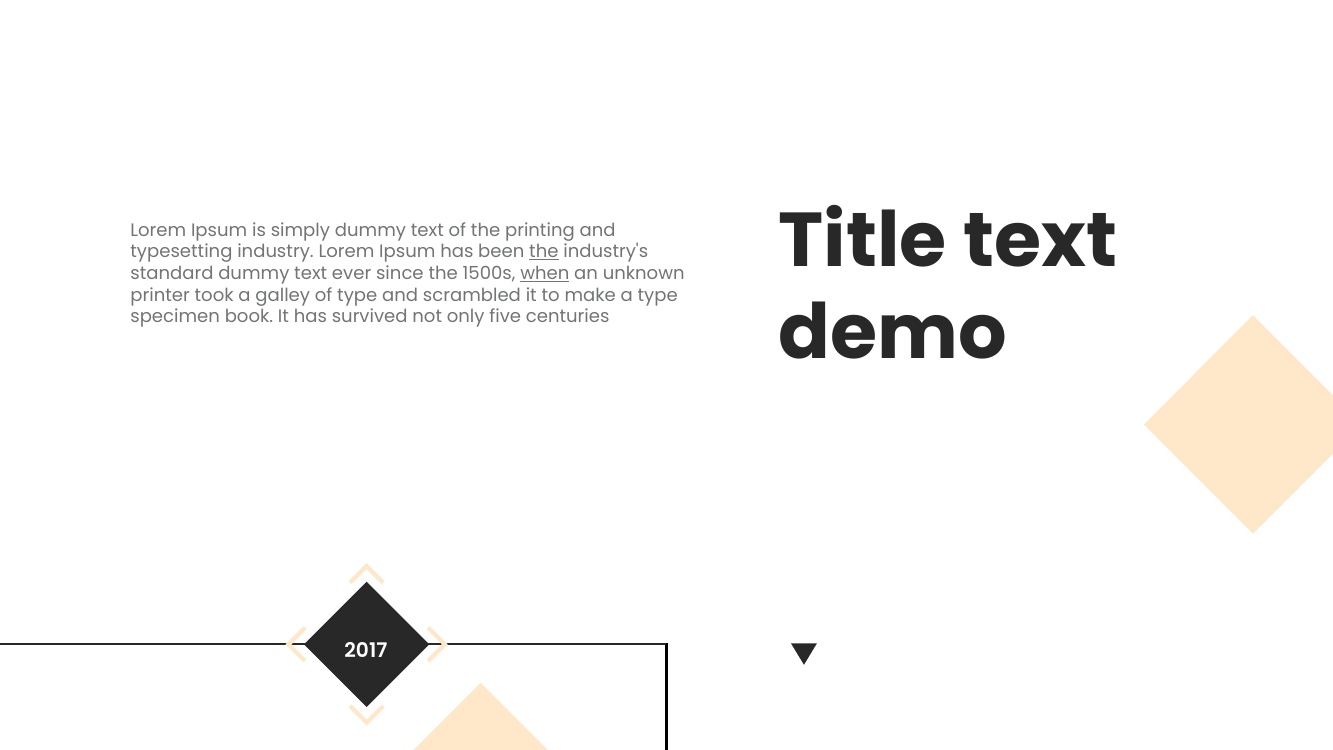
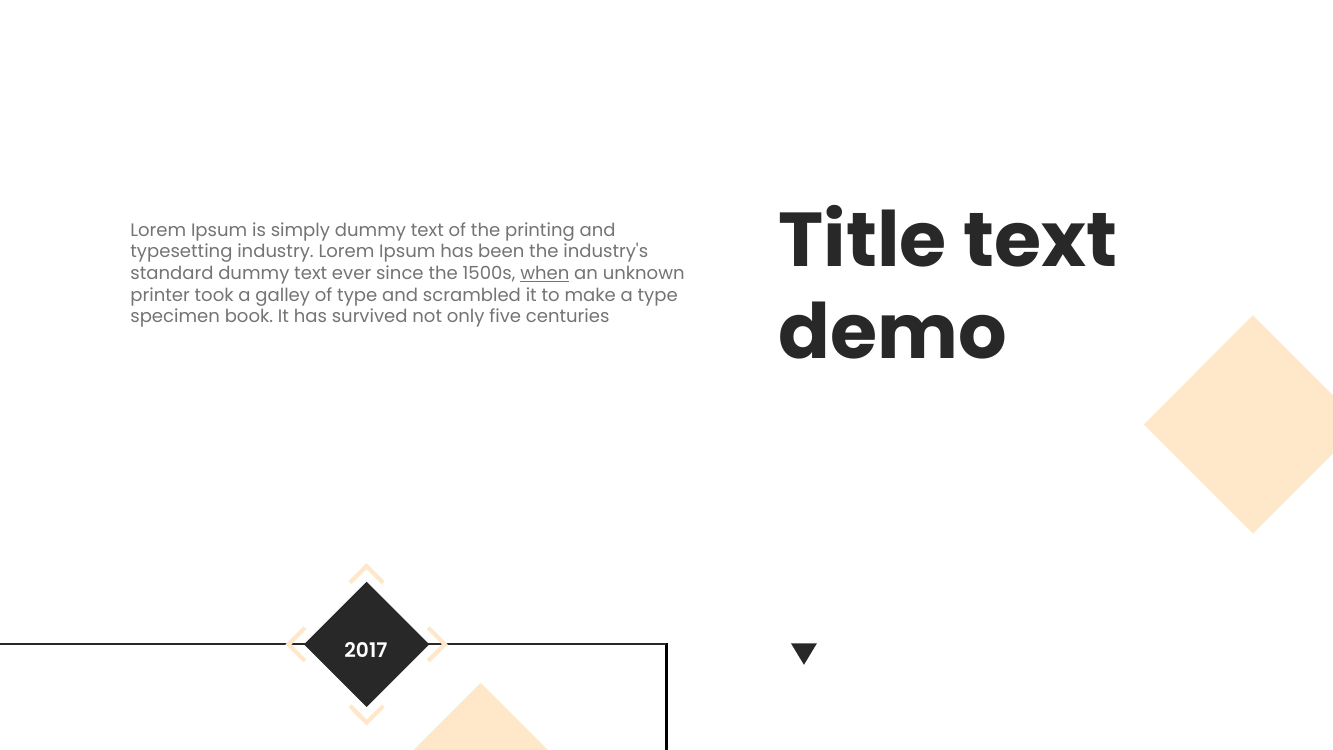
the at (544, 252) underline: present -> none
